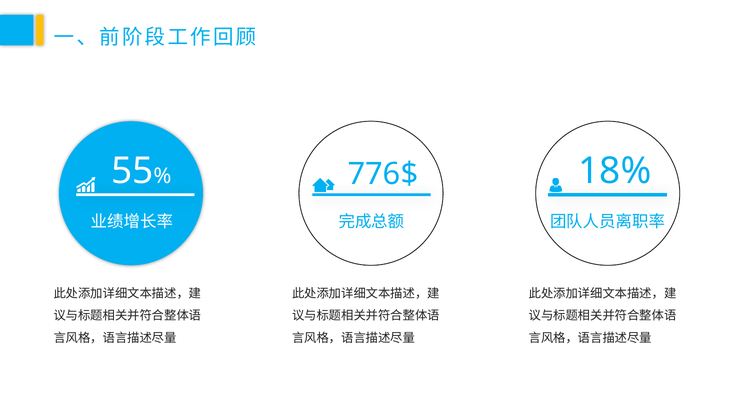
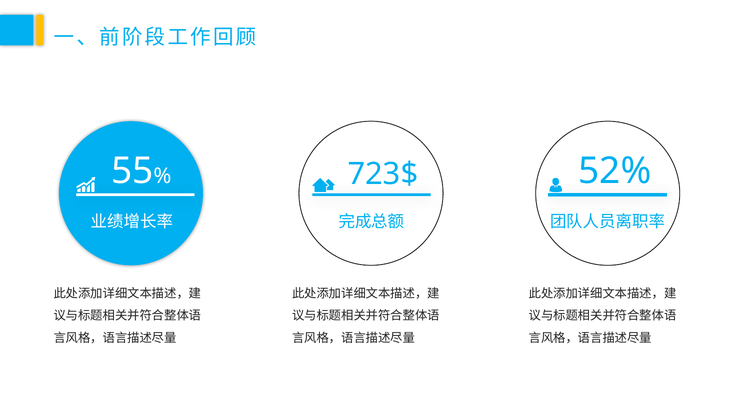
18%: 18% -> 52%
776$: 776$ -> 723$
